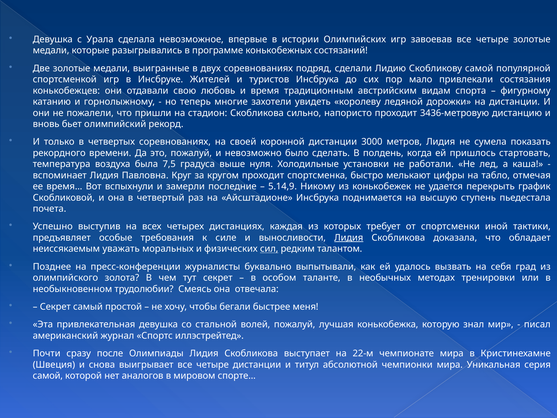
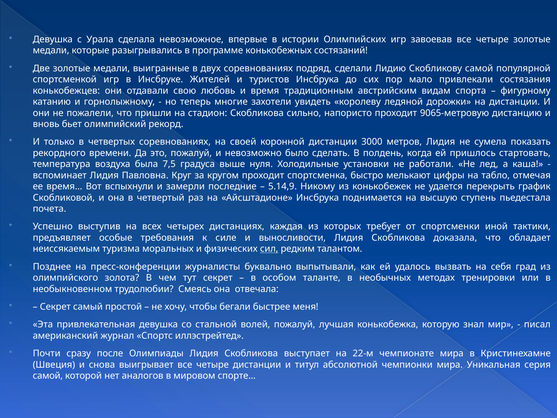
3436-метровую: 3436-метровую -> 9065-метровую
Лидия at (349, 238) underline: present -> none
уважать: уважать -> туризма
